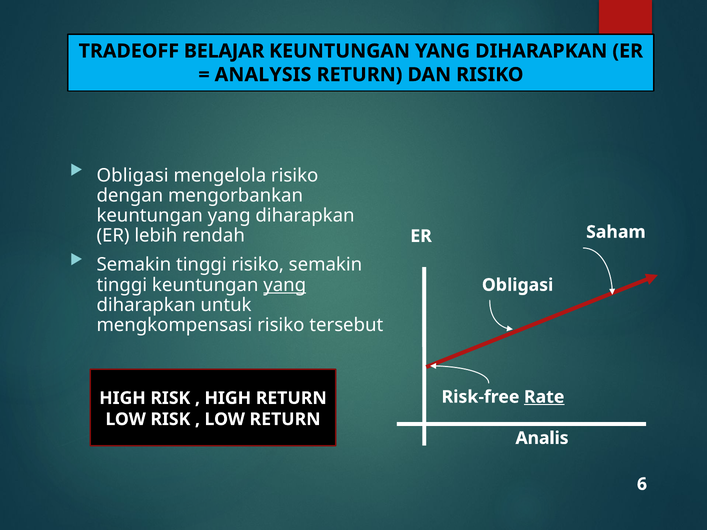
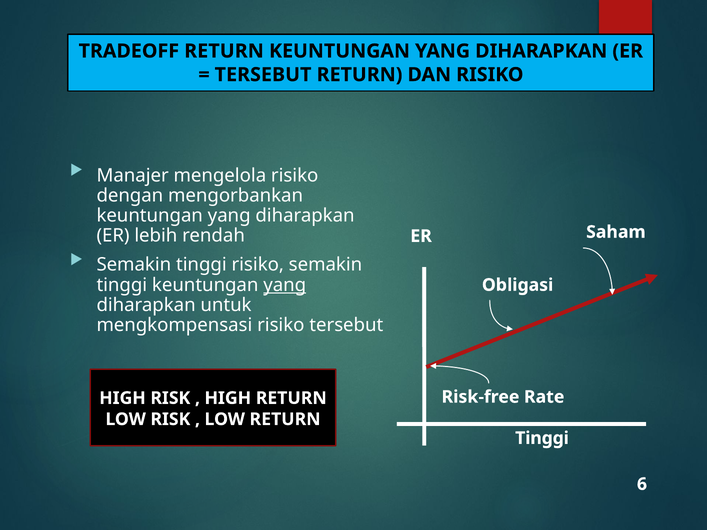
TRADEOFF BELAJAR: BELAJAR -> RETURN
ANALYSIS at (263, 75): ANALYSIS -> TERSEBUT
Obligasi at (133, 175): Obligasi -> Manajer
Rate underline: present -> none
Analis at (542, 438): Analis -> Tinggi
